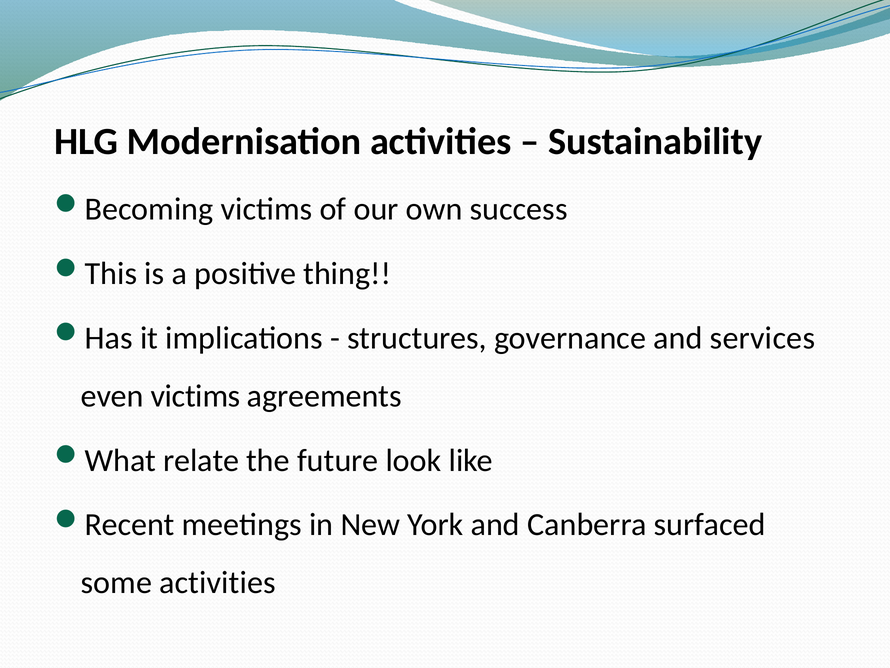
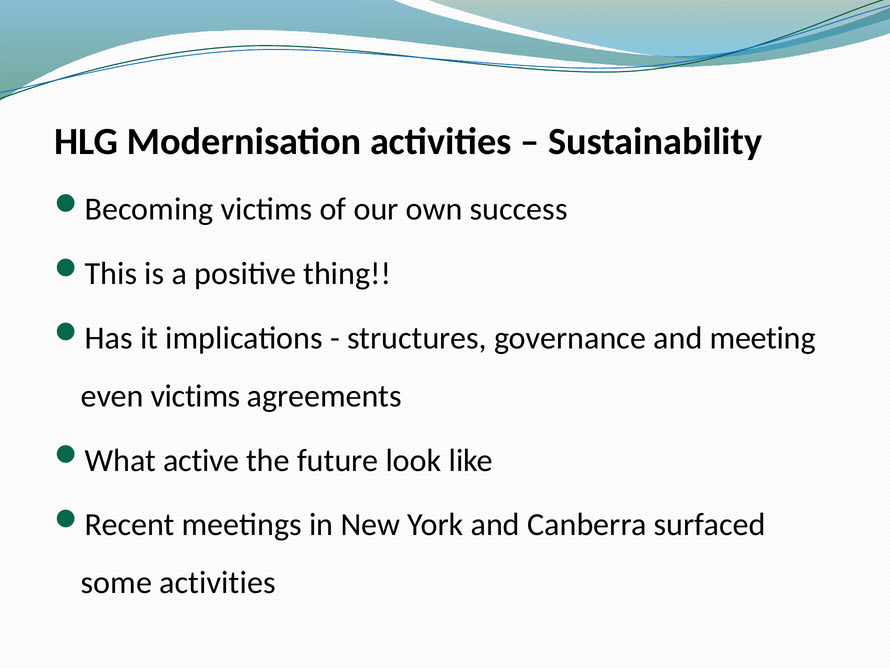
services: services -> meeting
relate: relate -> active
